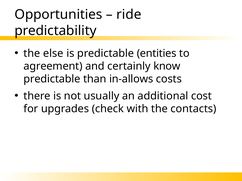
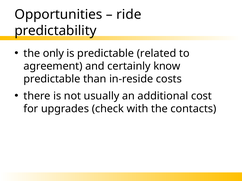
else: else -> only
entities: entities -> related
in-allows: in-allows -> in-reside
